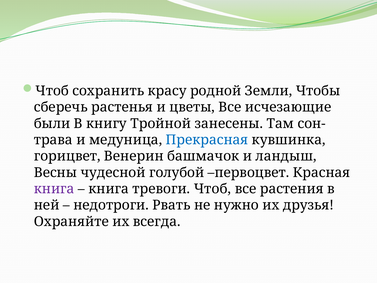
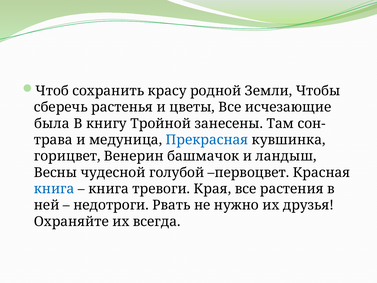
были: были -> была
книга at (54, 189) colour: purple -> blue
тревоги Чтоб: Чтоб -> Края
